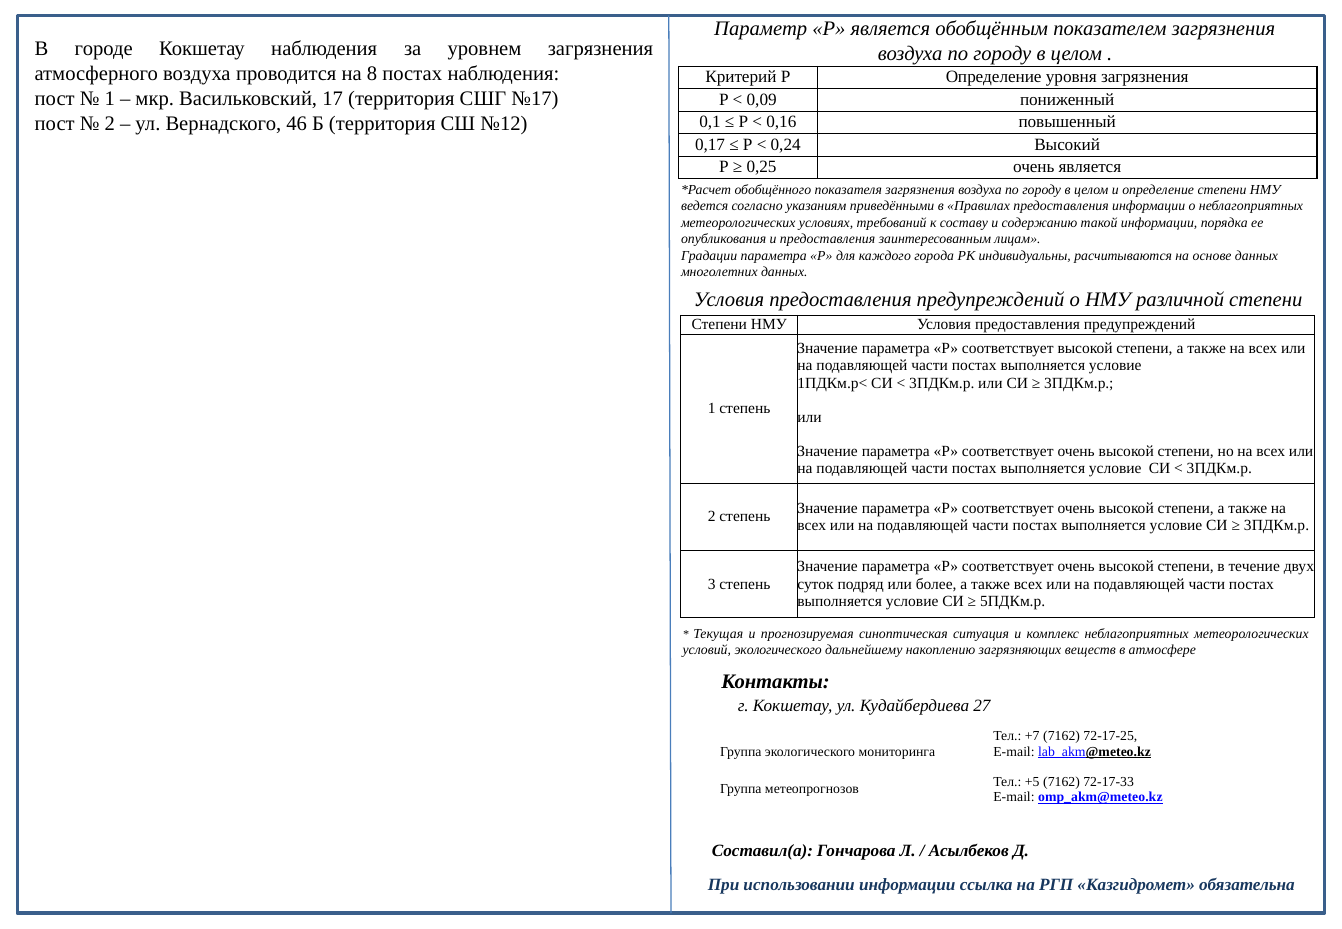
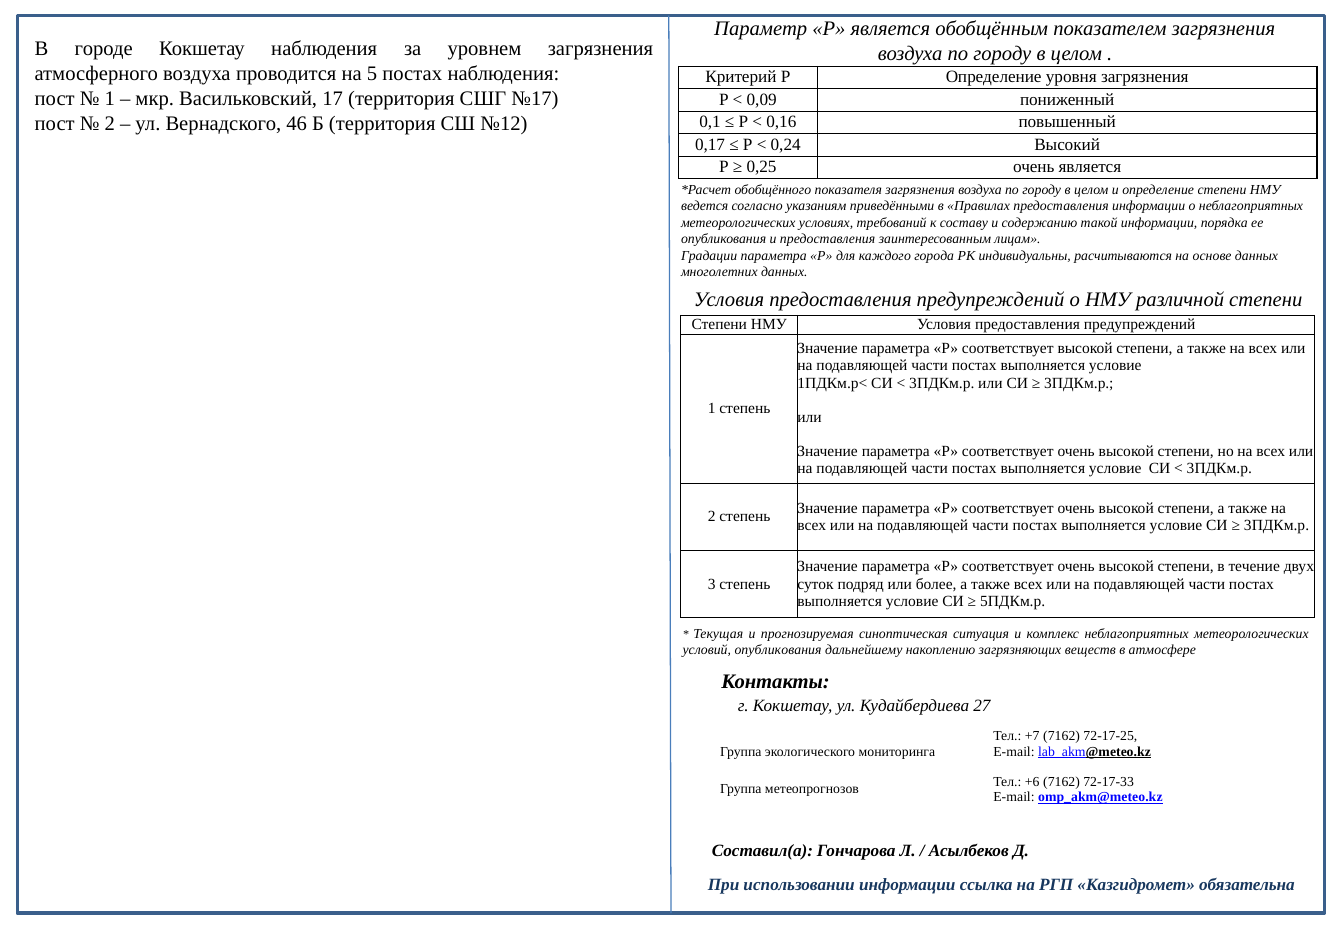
8: 8 -> 5
условий экологического: экологического -> опубликования
+5: +5 -> +6
